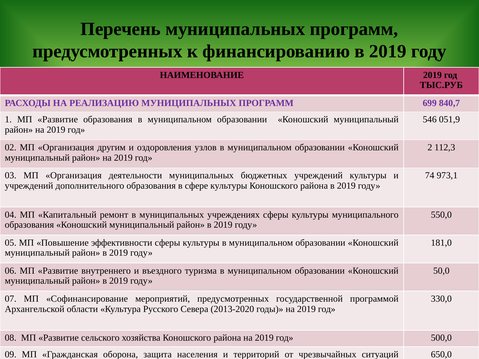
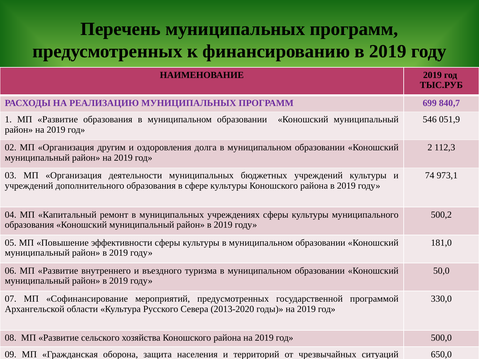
узлов: узлов -> долга
550,0: 550,0 -> 500,2
